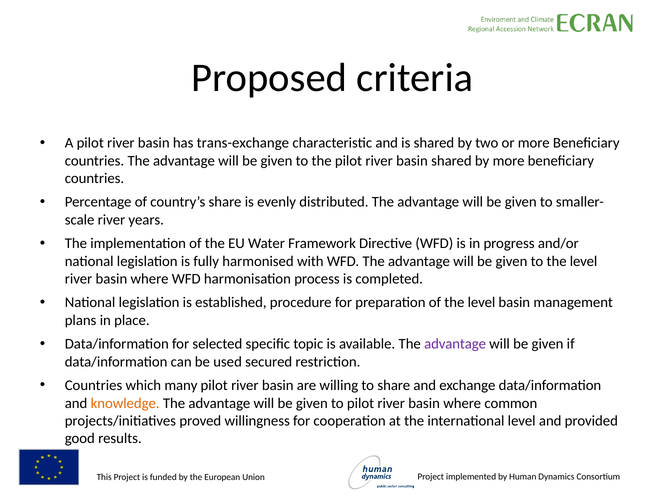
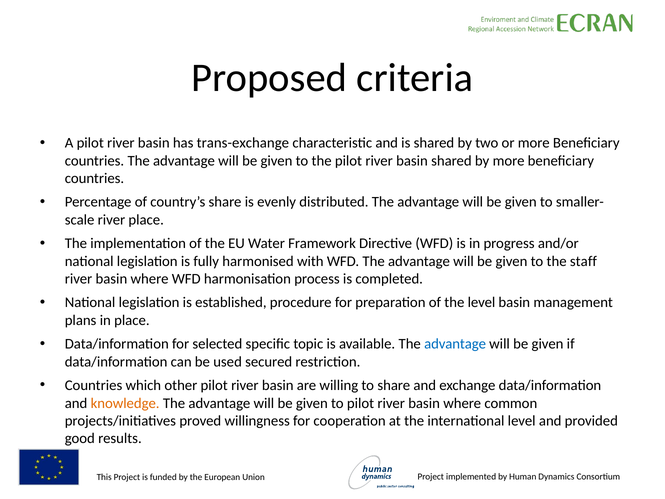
river years: years -> place
to the level: level -> staff
advantage at (455, 344) colour: purple -> blue
many: many -> other
